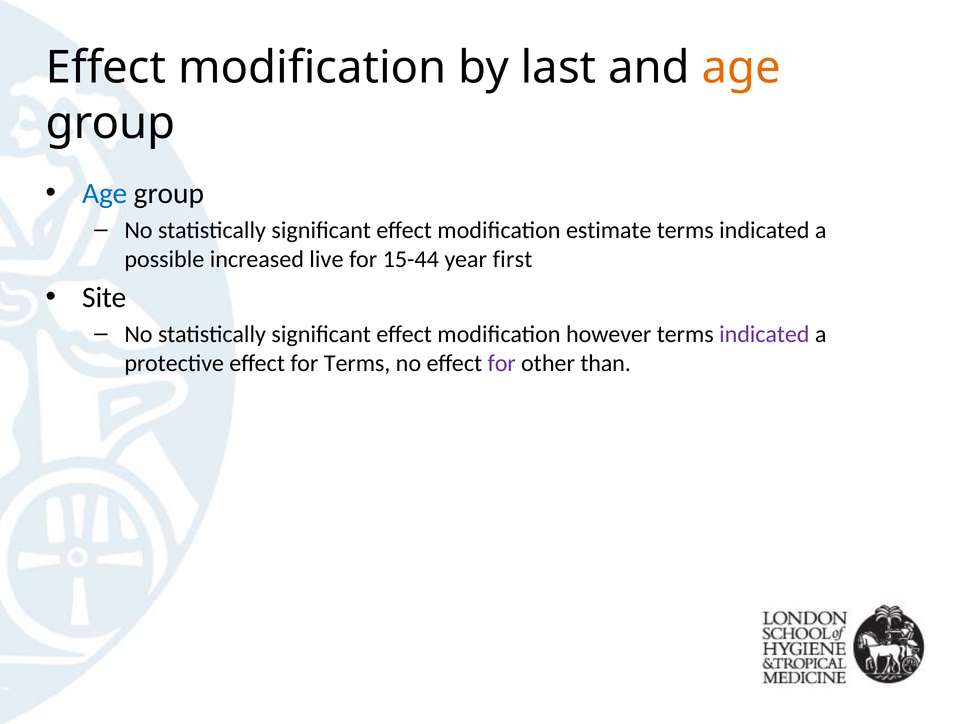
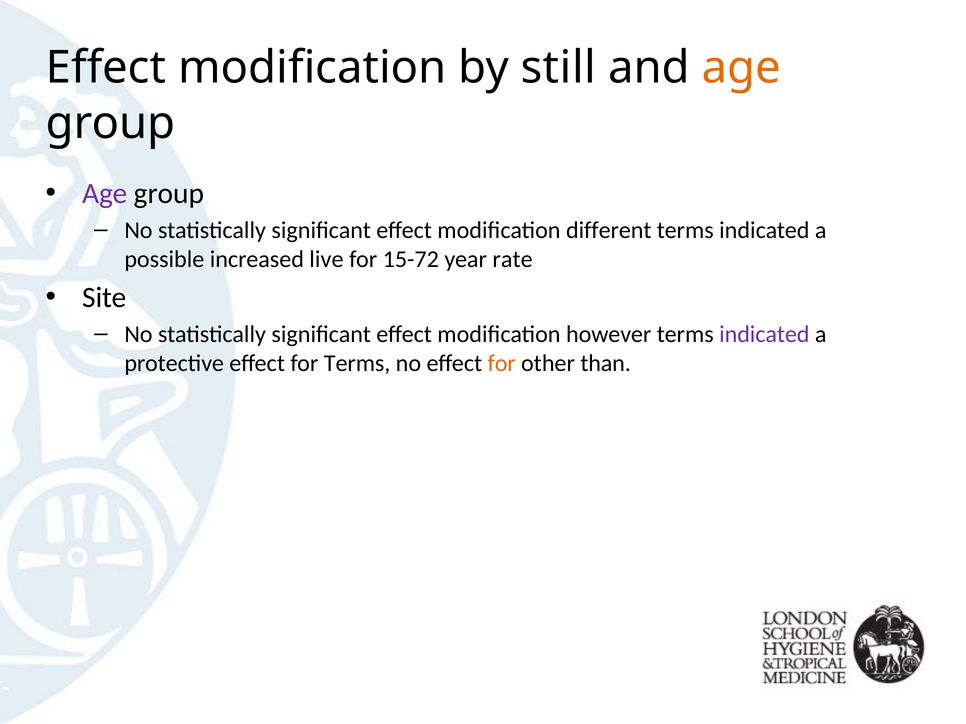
last: last -> still
Age at (105, 194) colour: blue -> purple
estimate: estimate -> different
15-44: 15-44 -> 15-72
first: first -> rate
for at (502, 363) colour: purple -> orange
